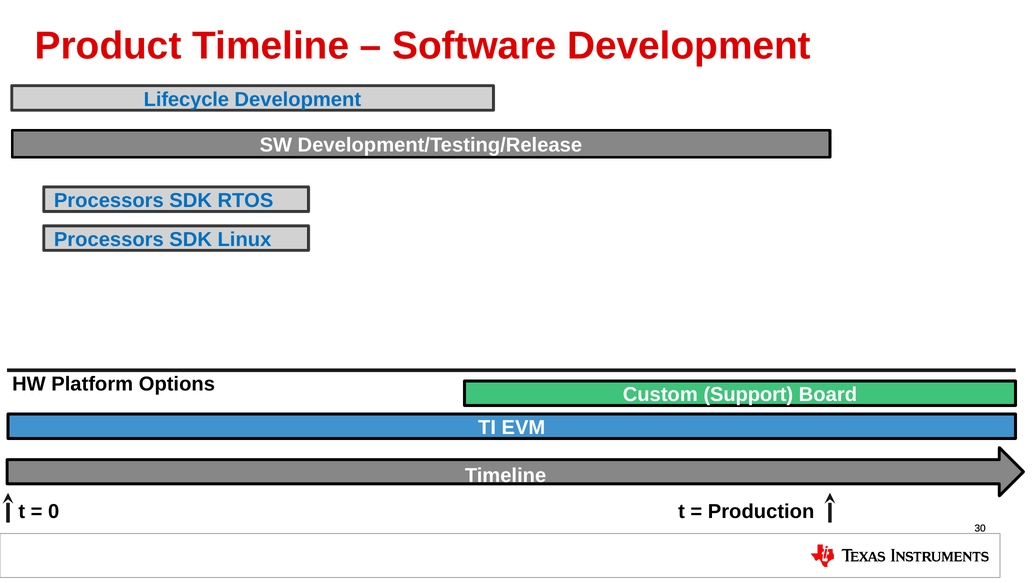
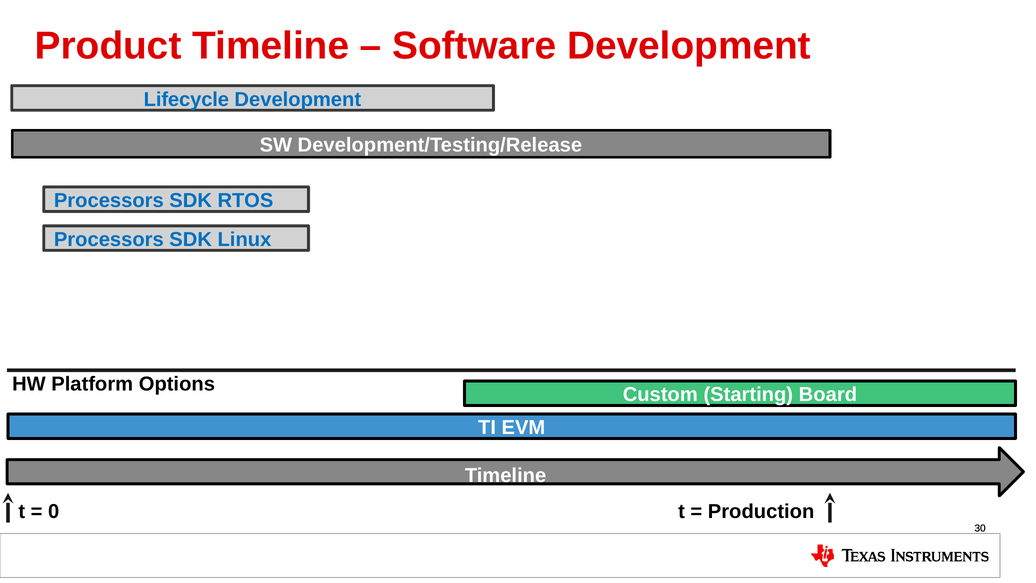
Support: Support -> Starting
